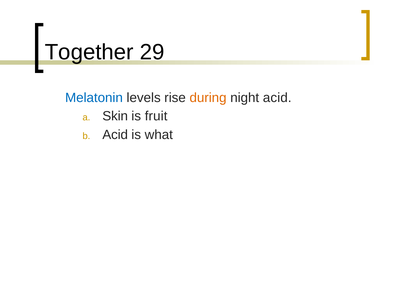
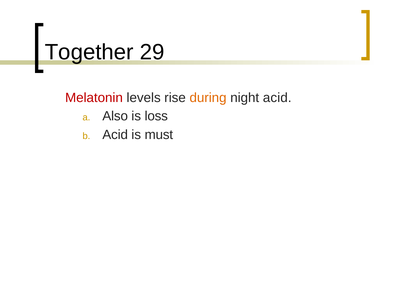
Melatonin colour: blue -> red
Skin: Skin -> Also
fruit: fruit -> loss
what: what -> must
